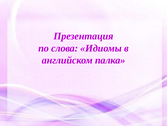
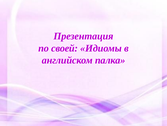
слова: слова -> своей
